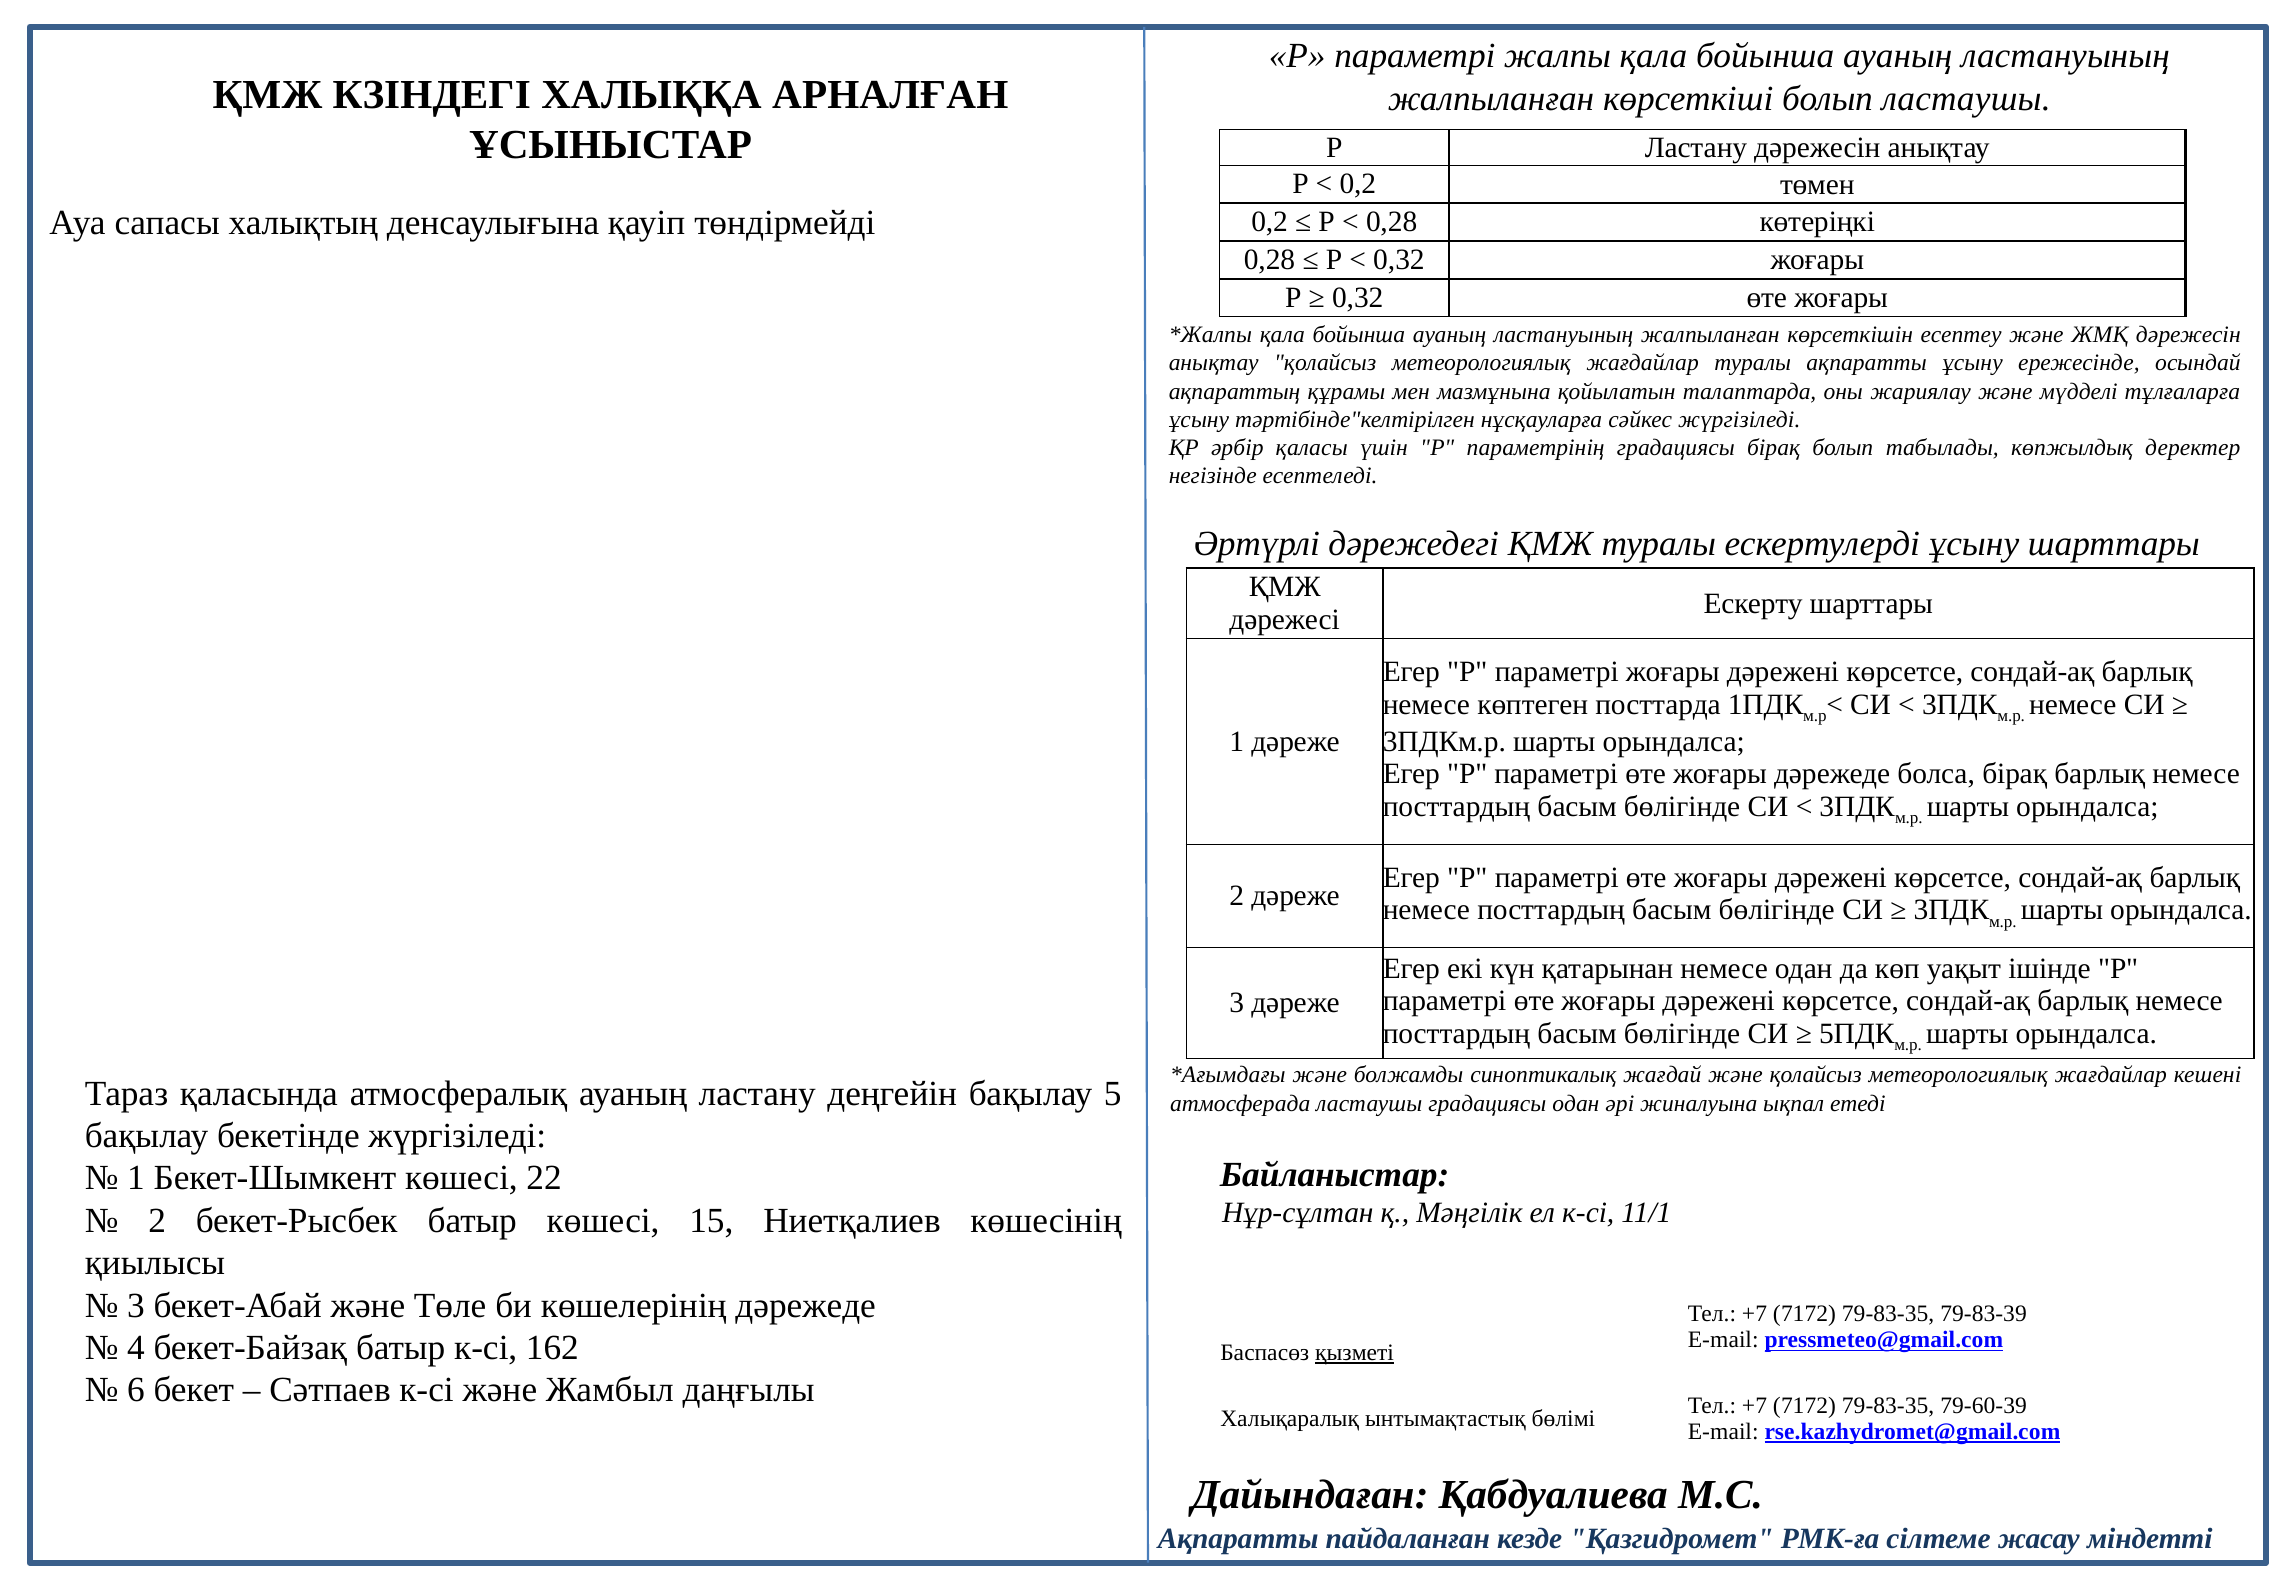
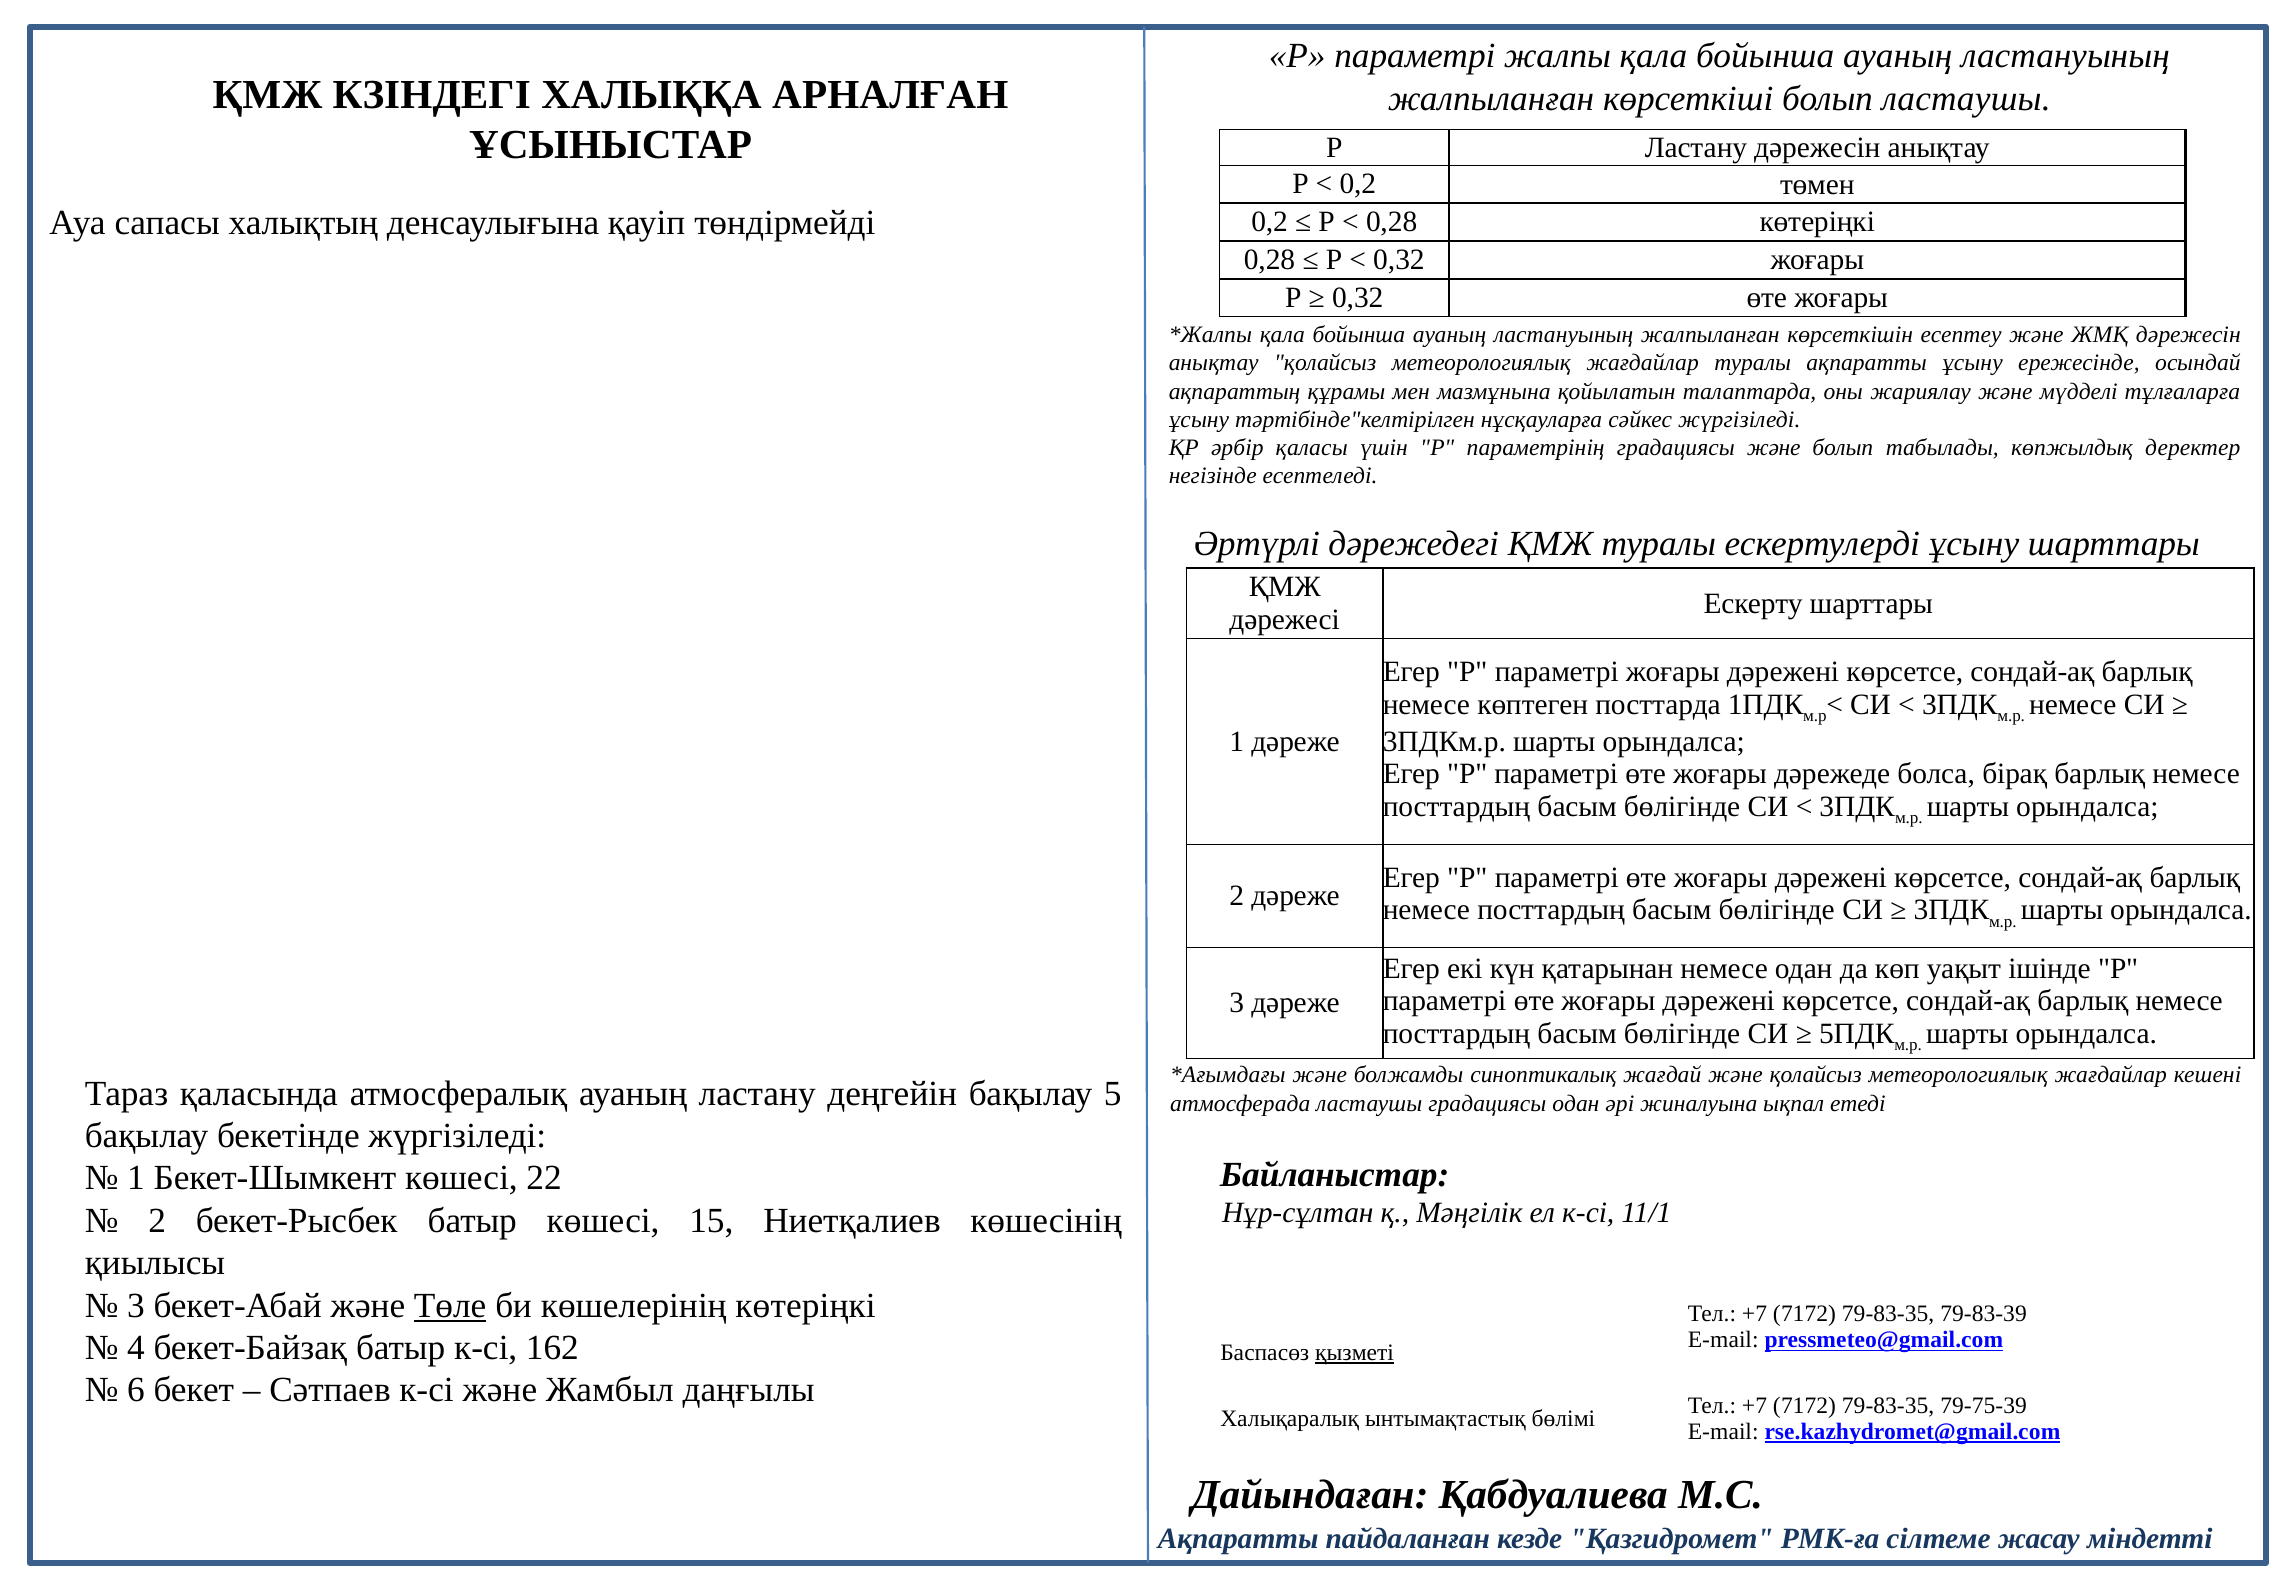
градациясы бірақ: бірақ -> және
Төле underline: none -> present
көшелерінің дәрежеде: дәрежеде -> көтеріңкі
79-60-39: 79-60-39 -> 79-75-39
